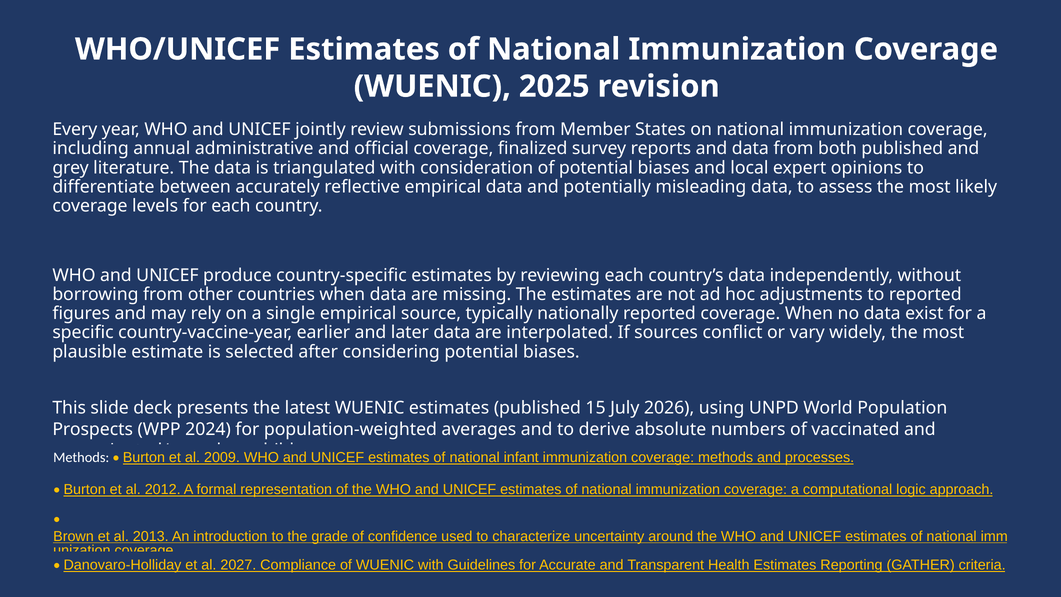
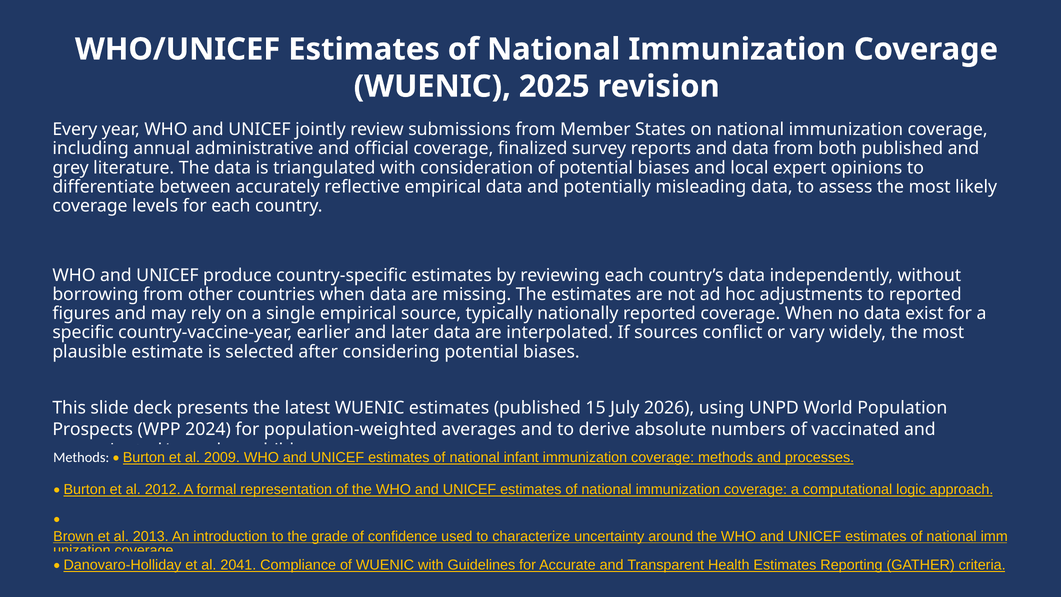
2027: 2027 -> 2041
